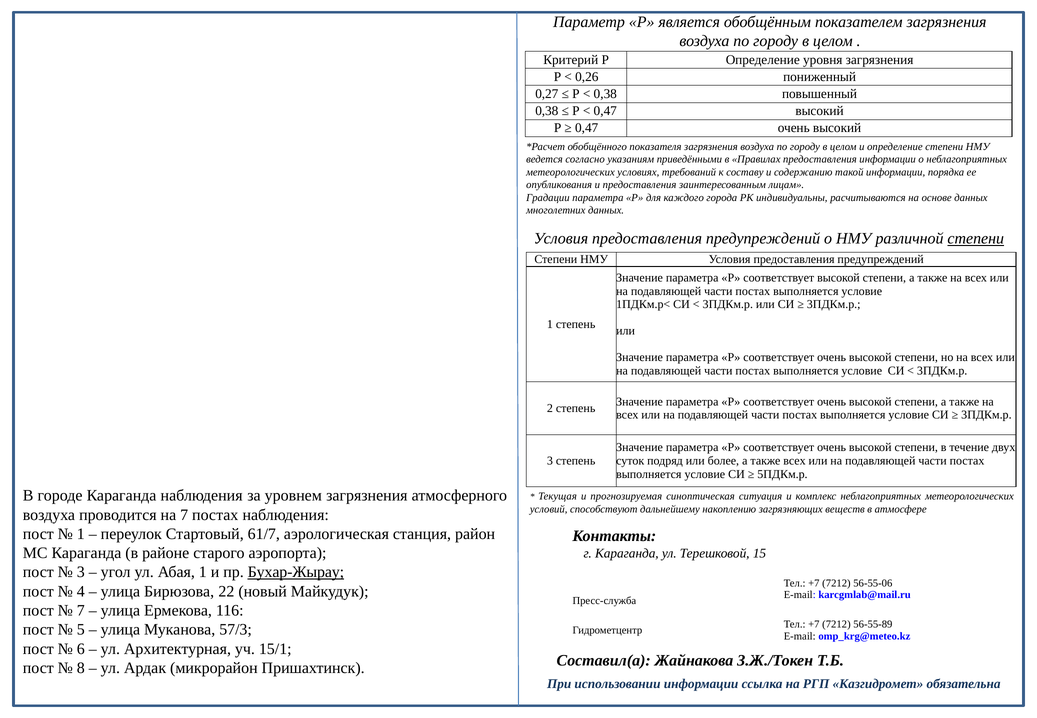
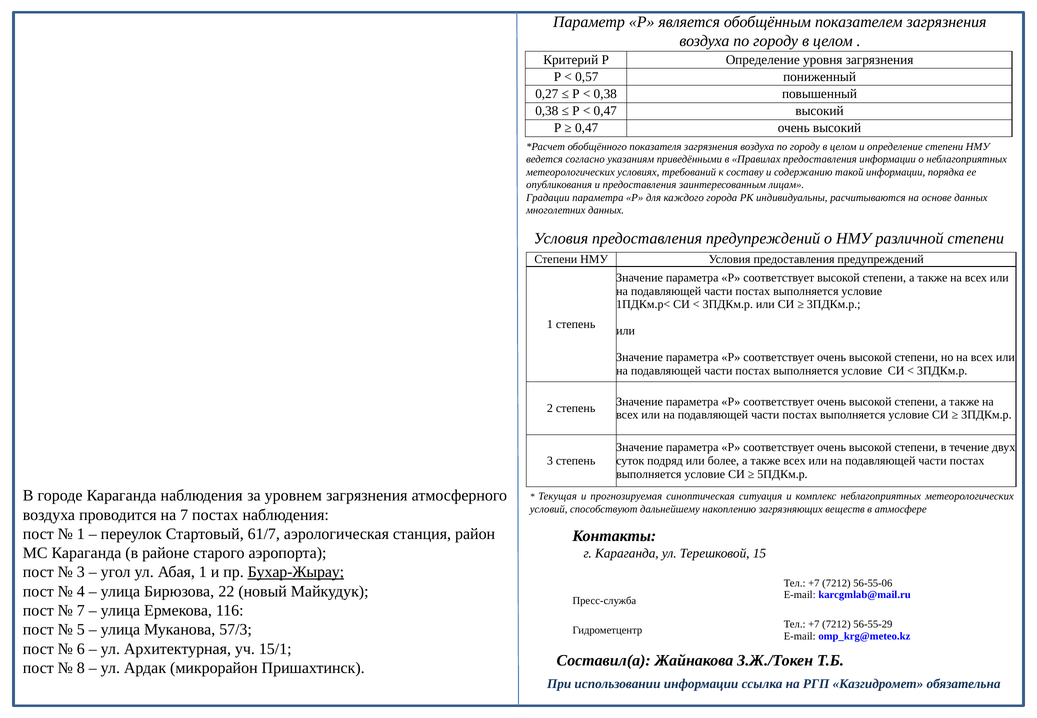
0,26: 0,26 -> 0,57
степени at (976, 239) underline: present -> none
56-55-89: 56-55-89 -> 56-55-29
